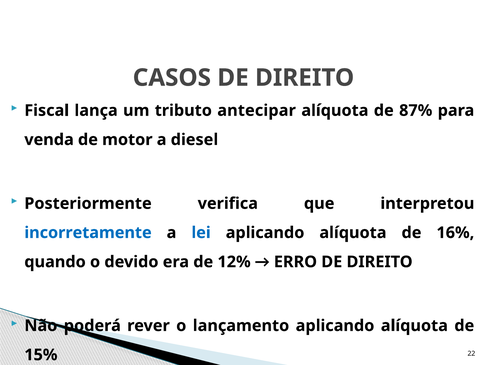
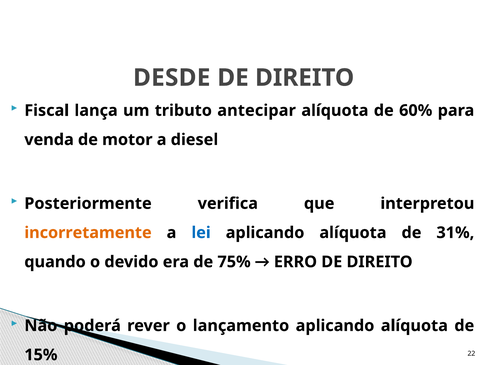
CASOS: CASOS -> DESDE
87%: 87% -> 60%
incorretamente colour: blue -> orange
16%: 16% -> 31%
12%: 12% -> 75%
